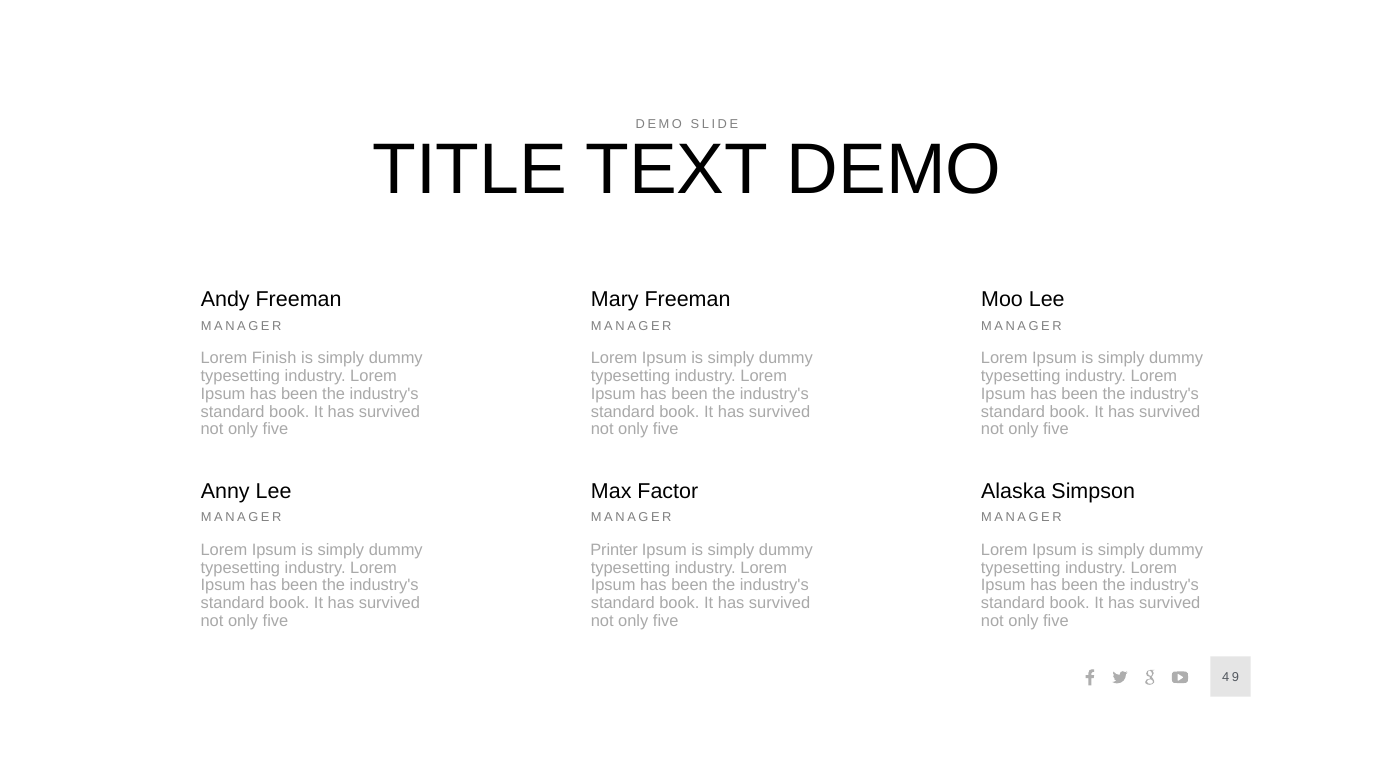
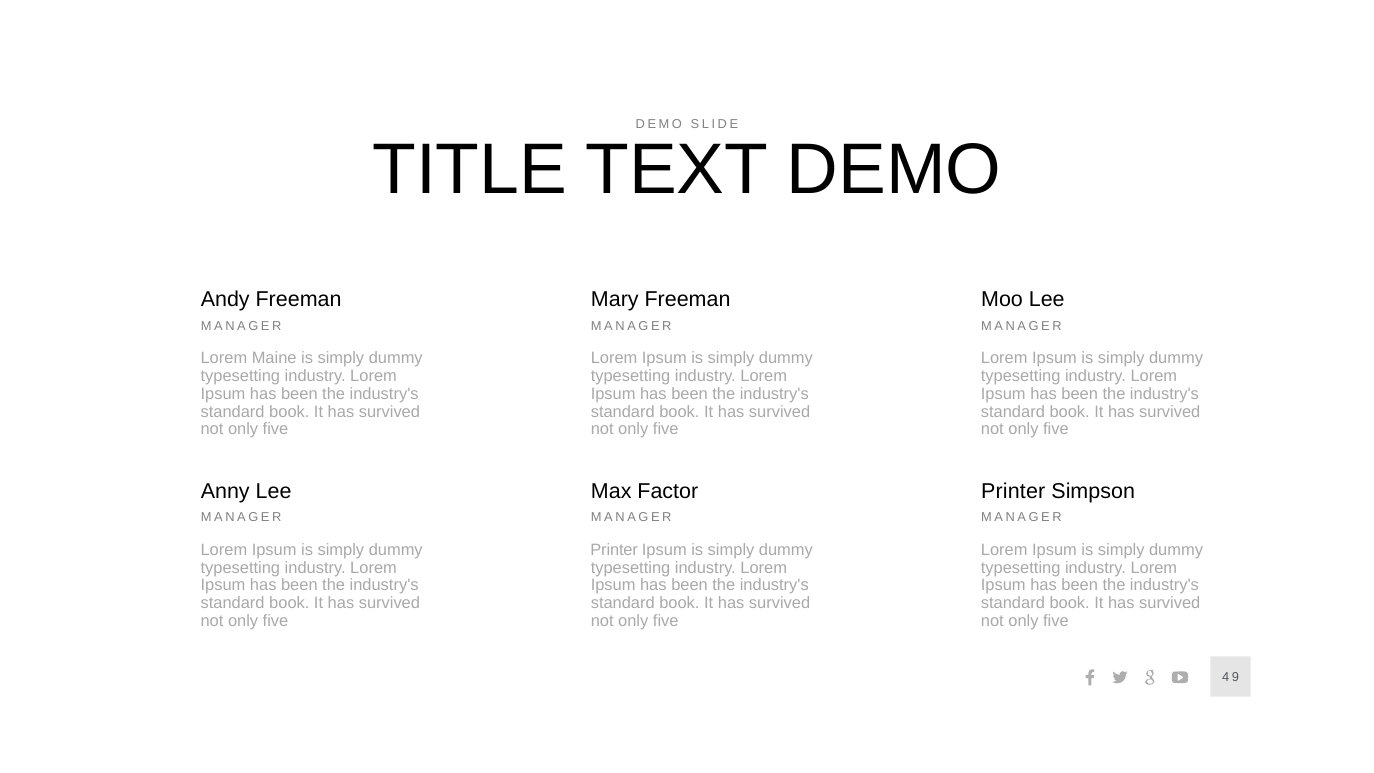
Finish: Finish -> Maine
Alaska at (1013, 491): Alaska -> Printer
